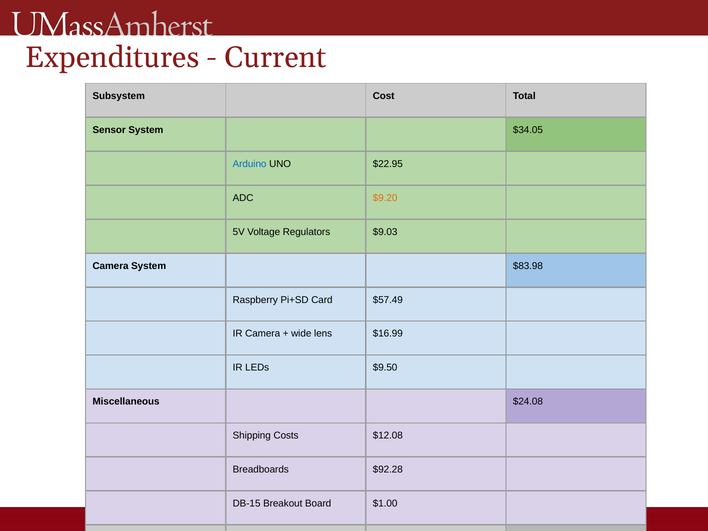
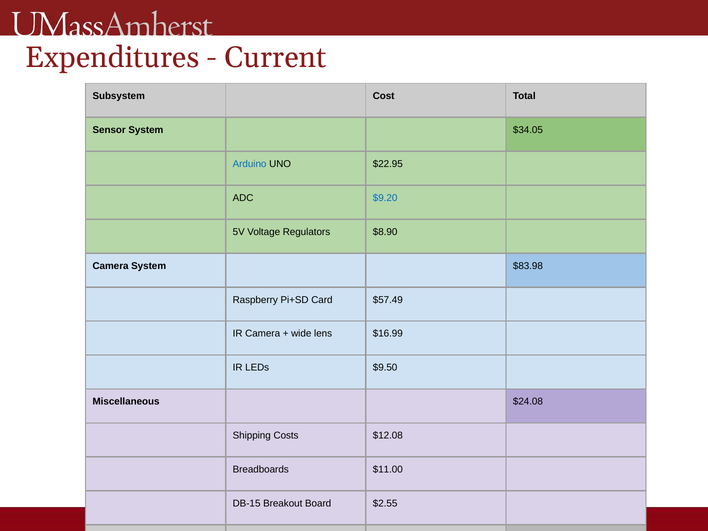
$9.20 colour: orange -> blue
$9.03: $9.03 -> $8.90
$92.28: $92.28 -> $11.00
$1.00: $1.00 -> $2.55
